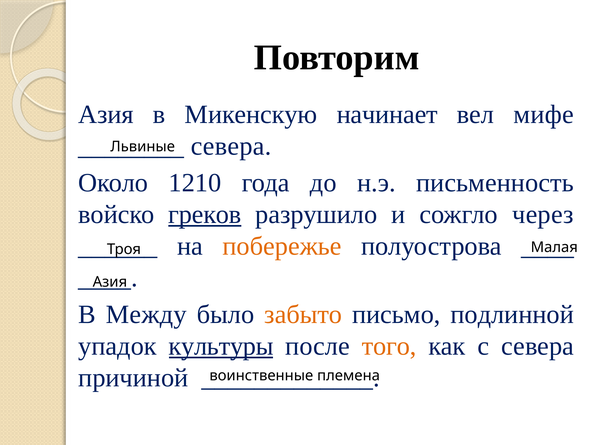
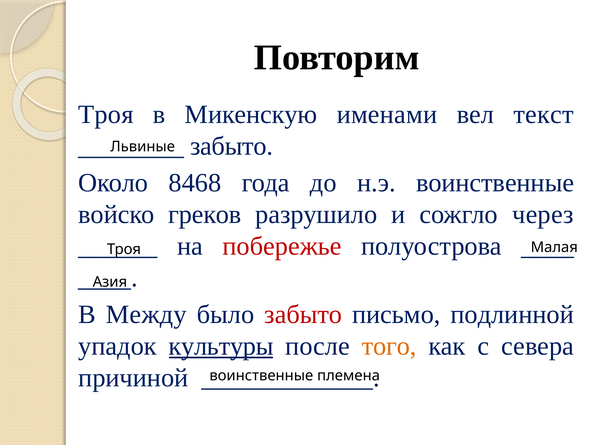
Азия at (106, 115): Азия -> Троя
начинает: начинает -> именами
мифе: мифе -> текст
севера at (231, 146): севера -> забыто
1210: 1210 -> 8468
н.э письменность: письменность -> воинственные
греков underline: present -> none
побережье colour: orange -> red
забыто at (303, 315) colour: orange -> red
